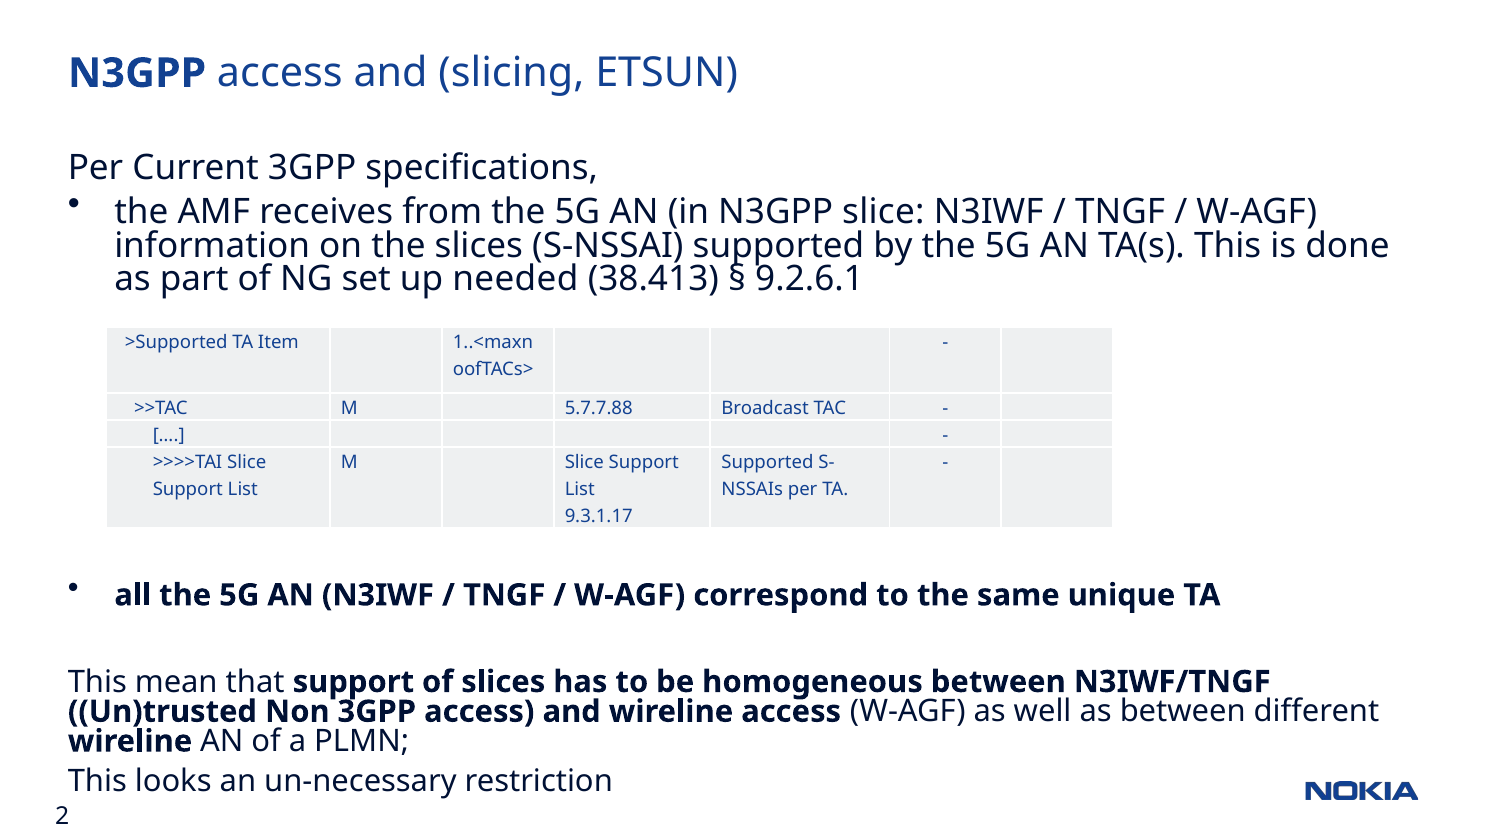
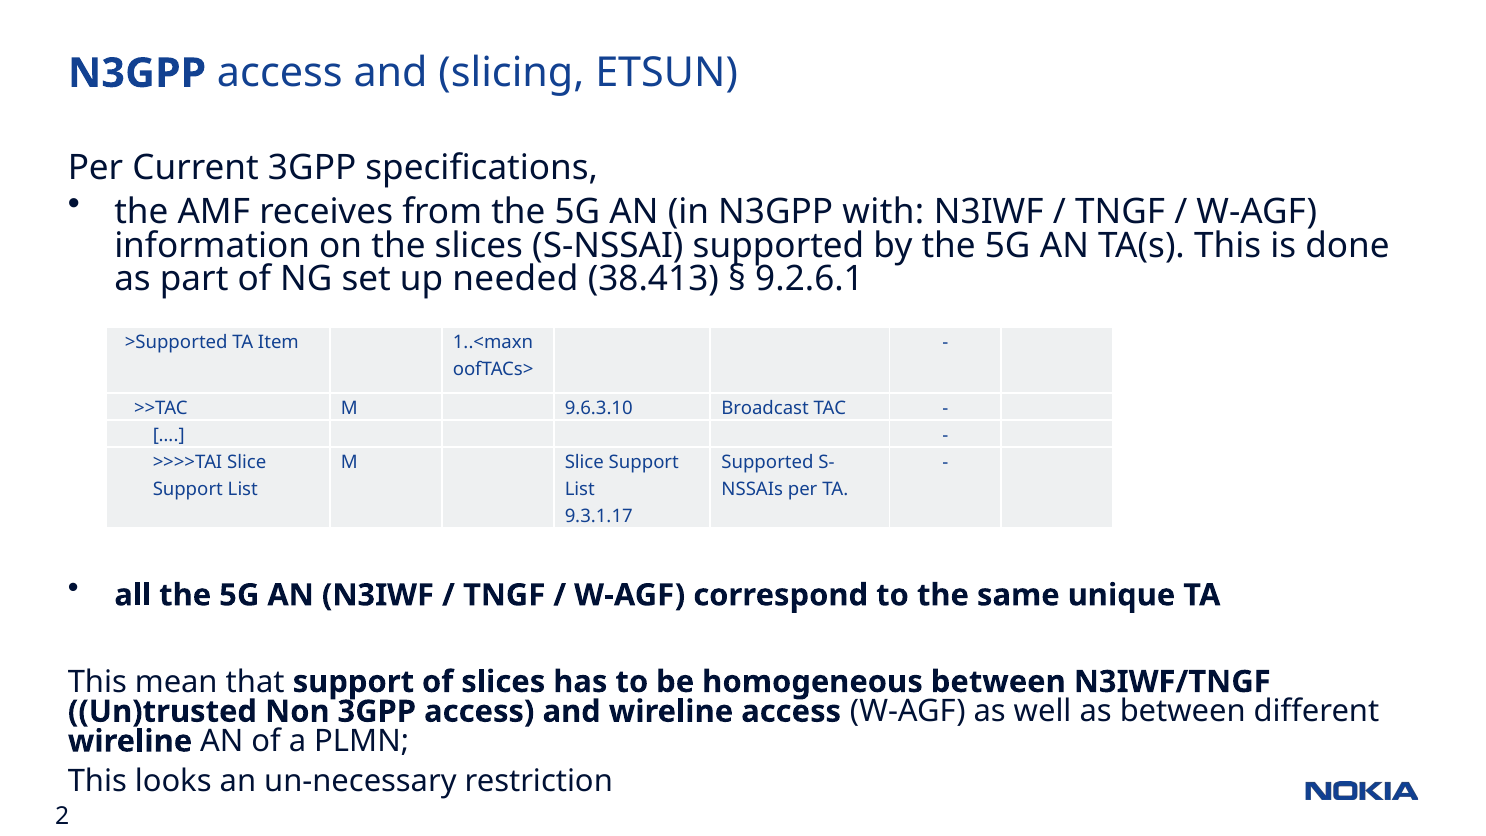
N3GPP slice: slice -> with
5.7.7.88: 5.7.7.88 -> 9.6.3.10
